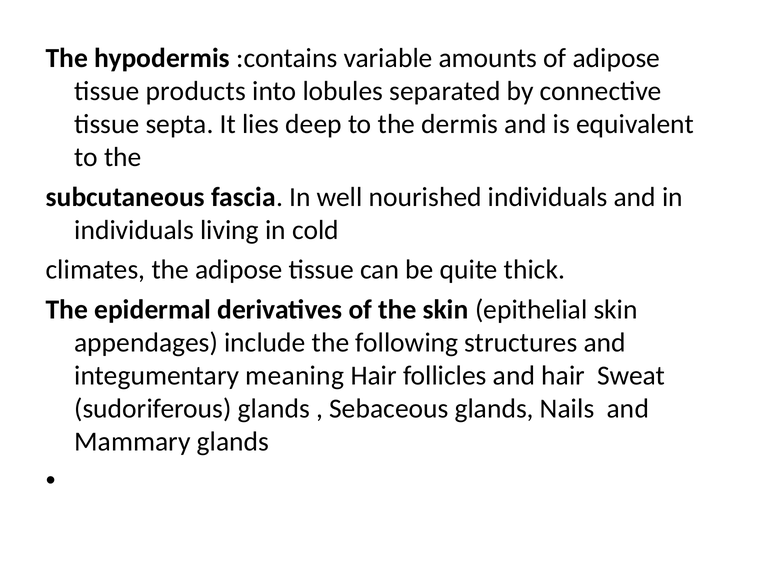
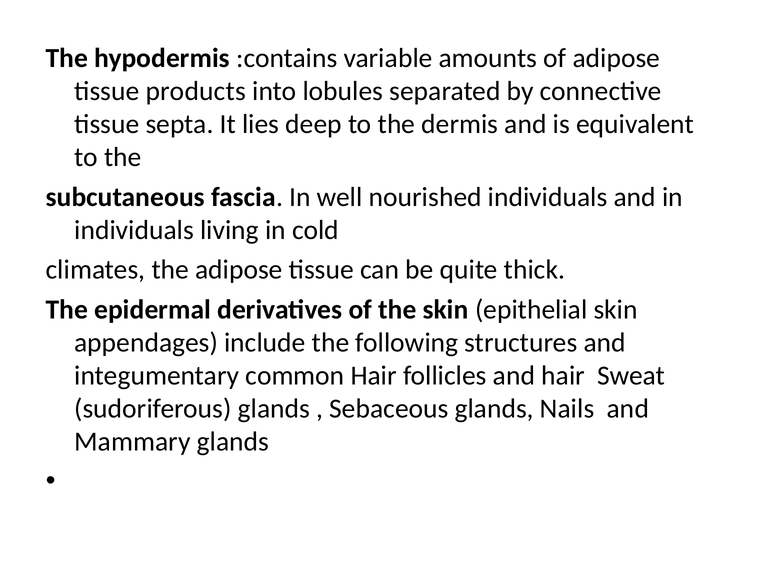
meaning: meaning -> common
